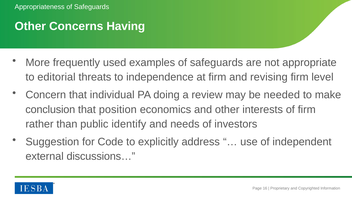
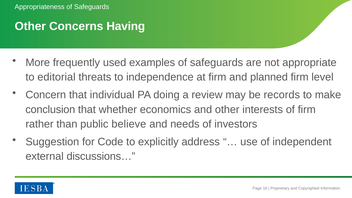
revising: revising -> planned
needed: needed -> records
position: position -> whether
identify: identify -> believe
